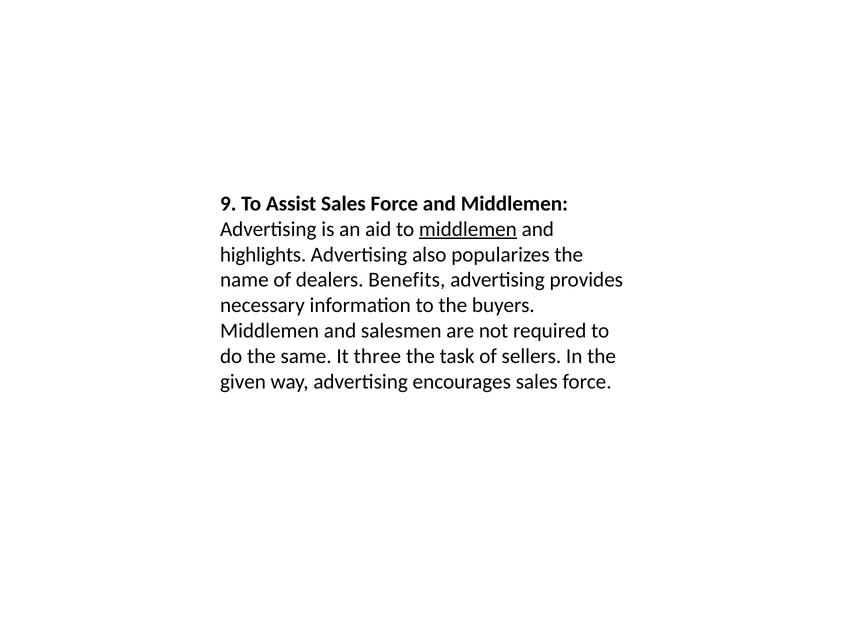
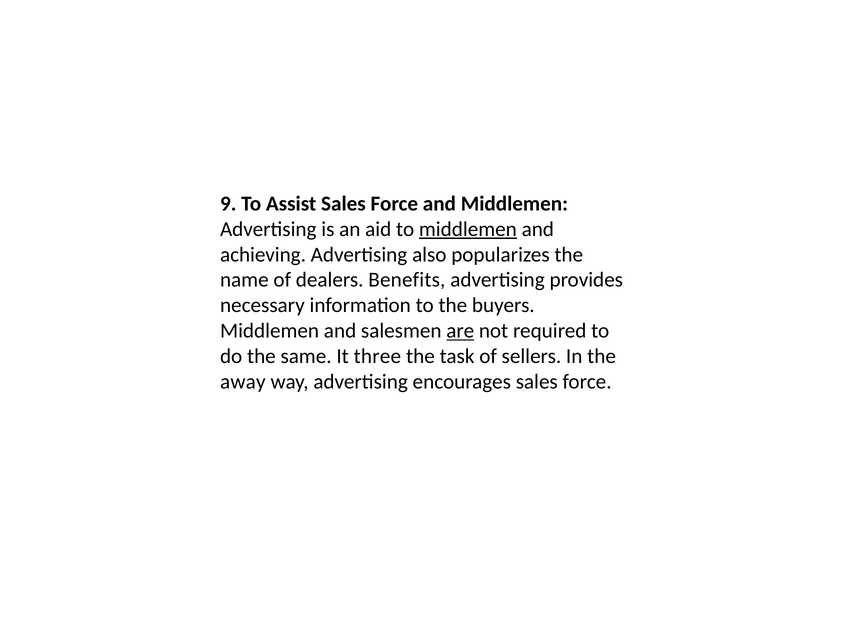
highlights: highlights -> achieving
are underline: none -> present
given: given -> away
